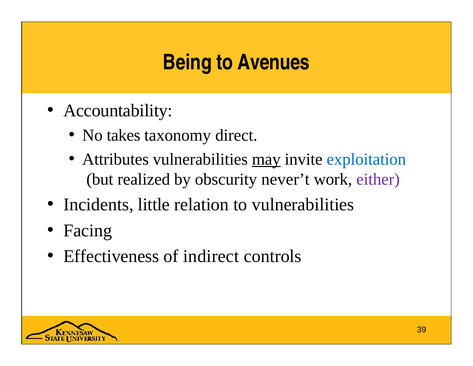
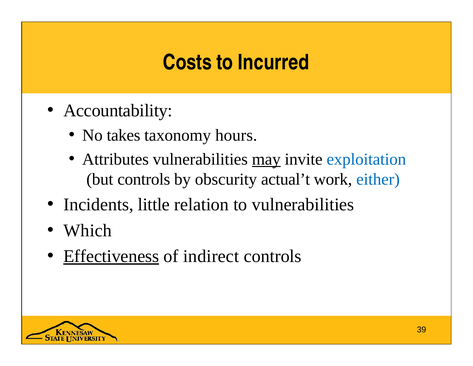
Being: Being -> Costs
Avenues: Avenues -> Incurred
direct: direct -> hours
but realized: realized -> controls
never’t: never’t -> actual’t
either colour: purple -> blue
Facing: Facing -> Which
Effectiveness underline: none -> present
